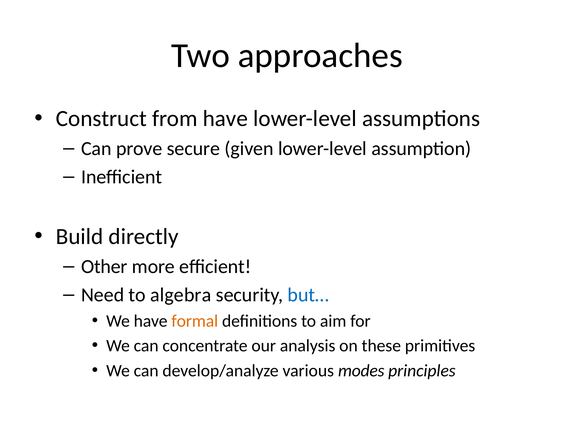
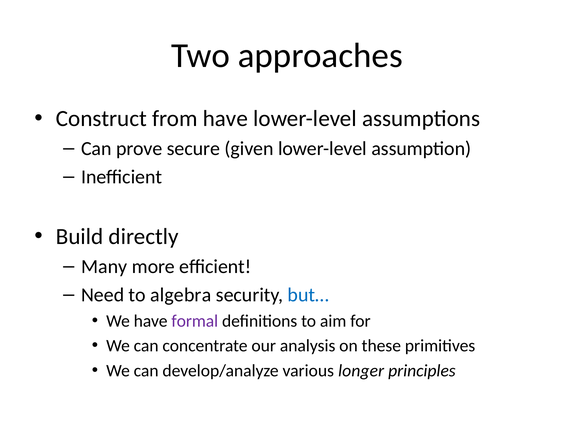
Other: Other -> Many
formal colour: orange -> purple
modes: modes -> longer
